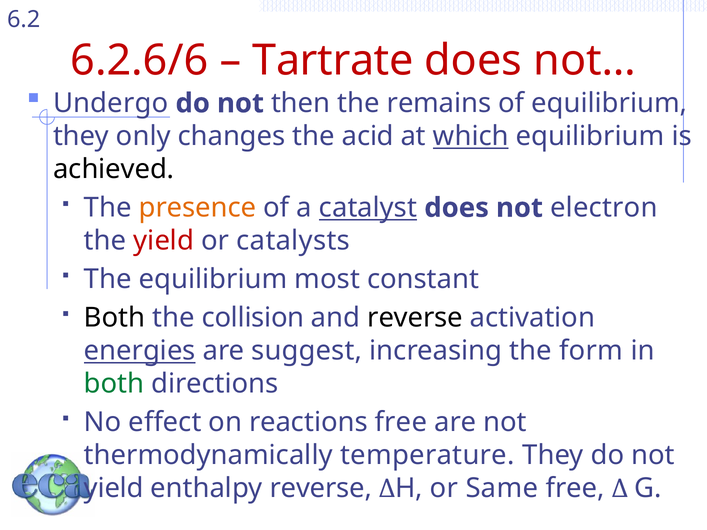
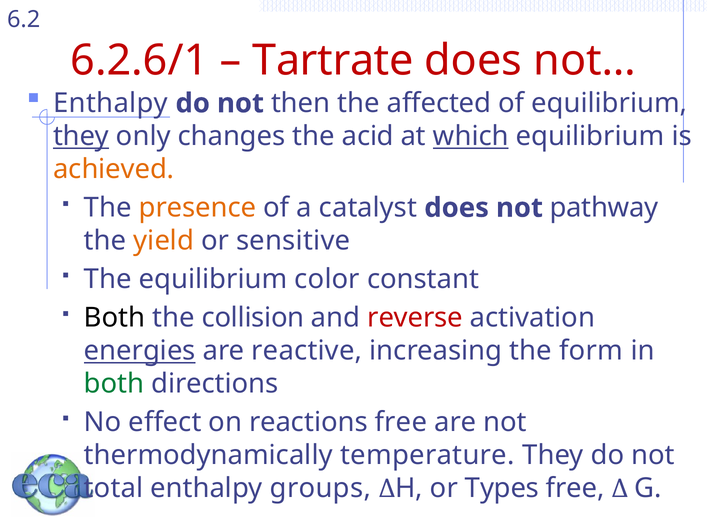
6.2.6/6: 6.2.6/6 -> 6.2.6/1
Undergo at (111, 103): Undergo -> Enthalpy
remains: remains -> affected
they at (81, 136) underline: none -> present
achieved colour: black -> orange
catalyst underline: present -> none
electron: electron -> pathway
yield at (164, 241) colour: red -> orange
catalysts: catalysts -> sensitive
most: most -> color
reverse at (415, 318) colour: black -> red
suggest: suggest -> reactive
yield at (114, 489): yield -> total
enthalpy reverse: reverse -> groups
Same: Same -> Types
